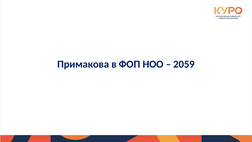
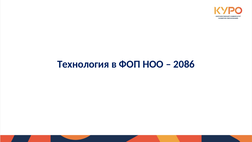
Примакова: Примакова -> Технология
2059: 2059 -> 2086
